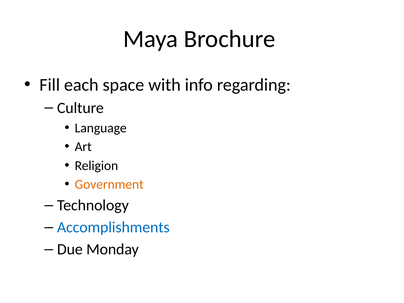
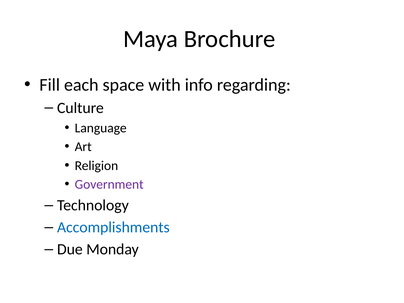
Government colour: orange -> purple
